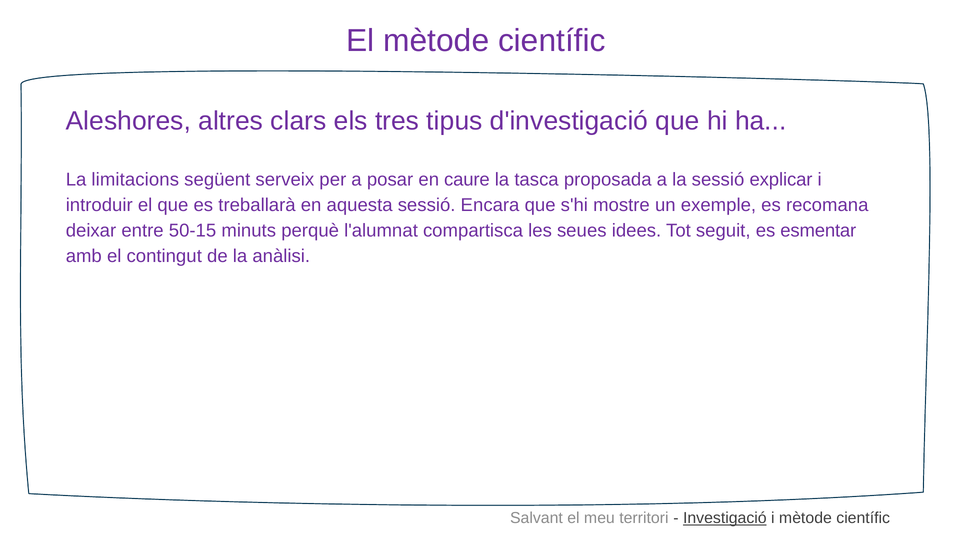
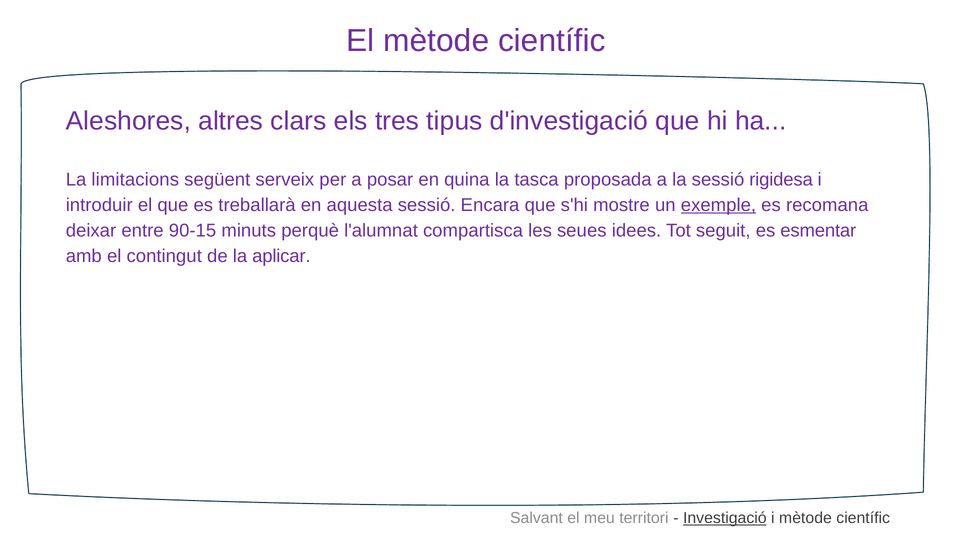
caure: caure -> quina
explicar: explicar -> rigidesa
exemple underline: none -> present
50-15: 50-15 -> 90-15
anàlisi: anàlisi -> aplicar
